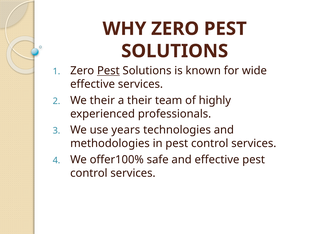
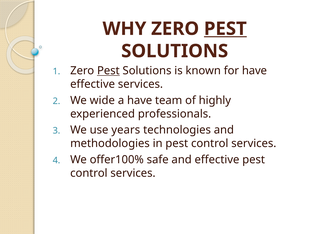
PEST at (225, 29) underline: none -> present
for wide: wide -> have
We their: their -> wide
a their: their -> have
